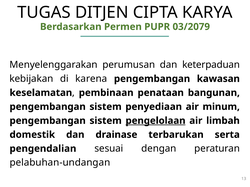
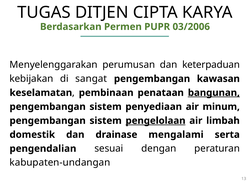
03/2079: 03/2079 -> 03/2006
karena: karena -> sangat
bangunan underline: none -> present
terbarukan: terbarukan -> mengalami
pelabuhan-undangan: pelabuhan-undangan -> kabupaten-undangan
